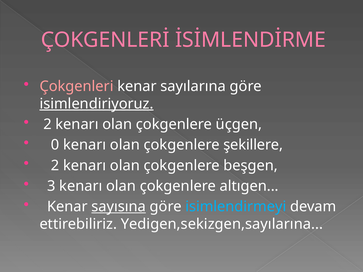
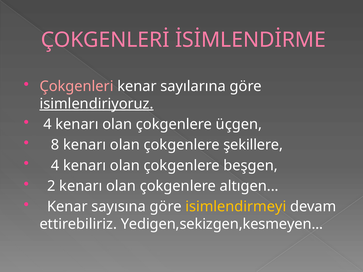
2 at (47, 124): 2 -> 4
0: 0 -> 8
2 at (55, 166): 2 -> 4
3: 3 -> 2
sayısına underline: present -> none
isimlendirmeyi colour: light blue -> yellow
Yedigen,sekizgen,sayılarına: Yedigen,sekizgen,sayılarına -> Yedigen,sekizgen,kesmeyen
